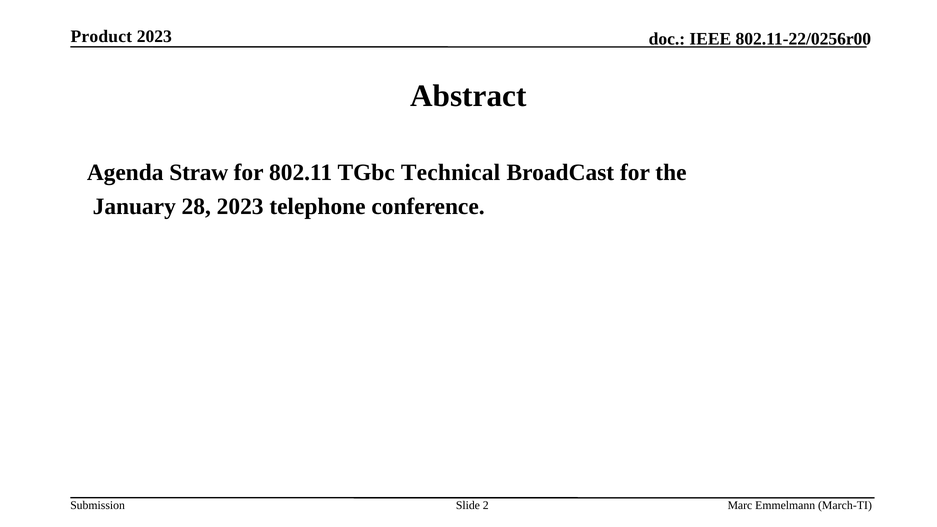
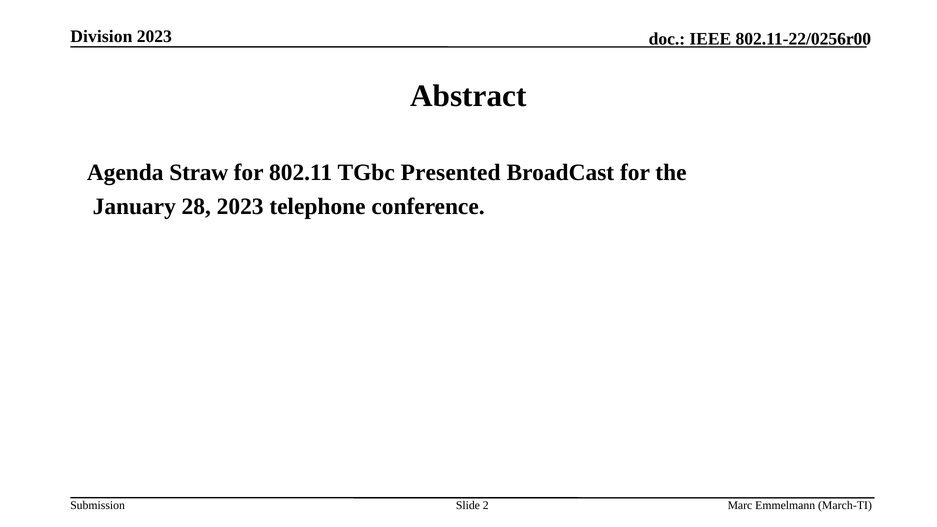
Product: Product -> Division
Technical: Technical -> Presented
